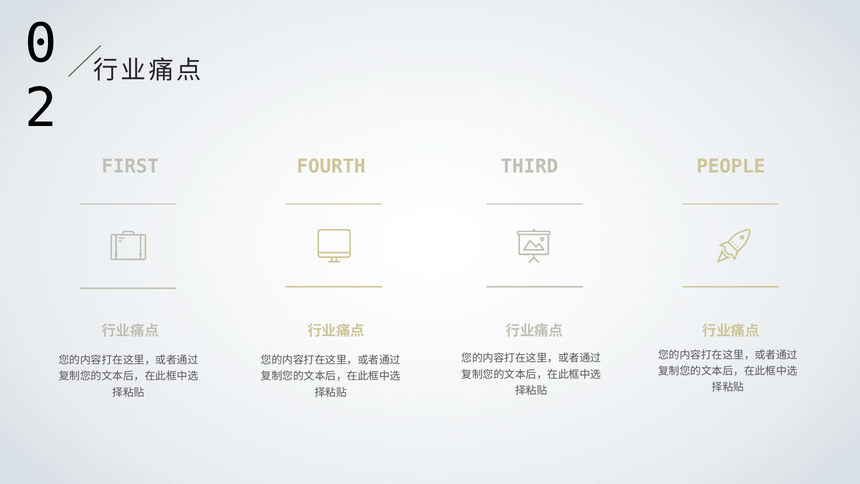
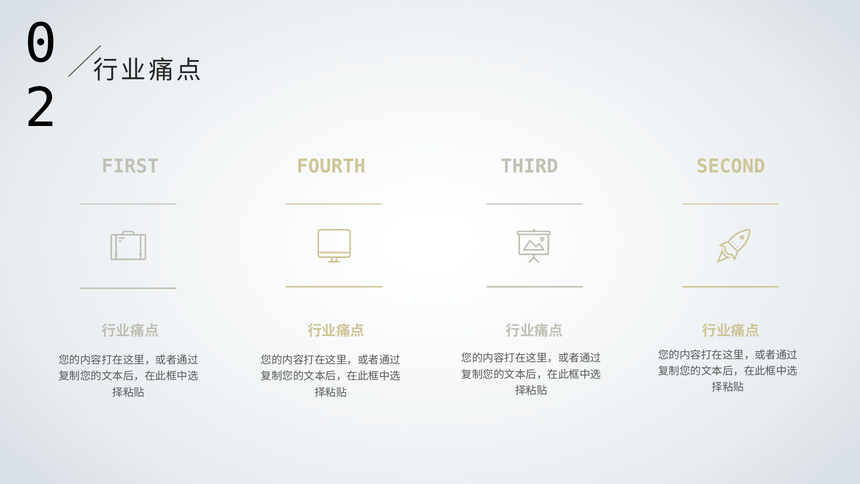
PEOPLE: PEOPLE -> SECOND
